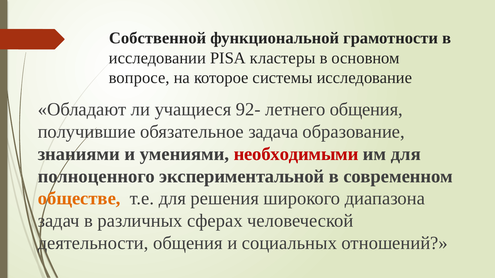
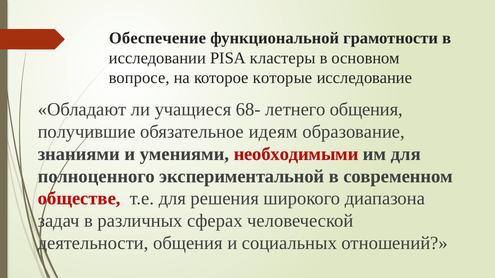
Собственной: Собственной -> Обеспечение
системы: системы -> которые
92-: 92- -> 68-
задача: задача -> идеям
обществе colour: orange -> red
